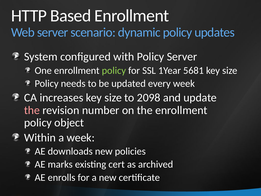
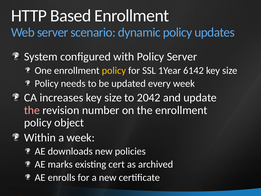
policy at (114, 70) colour: light green -> yellow
5681: 5681 -> 6142
2098: 2098 -> 2042
